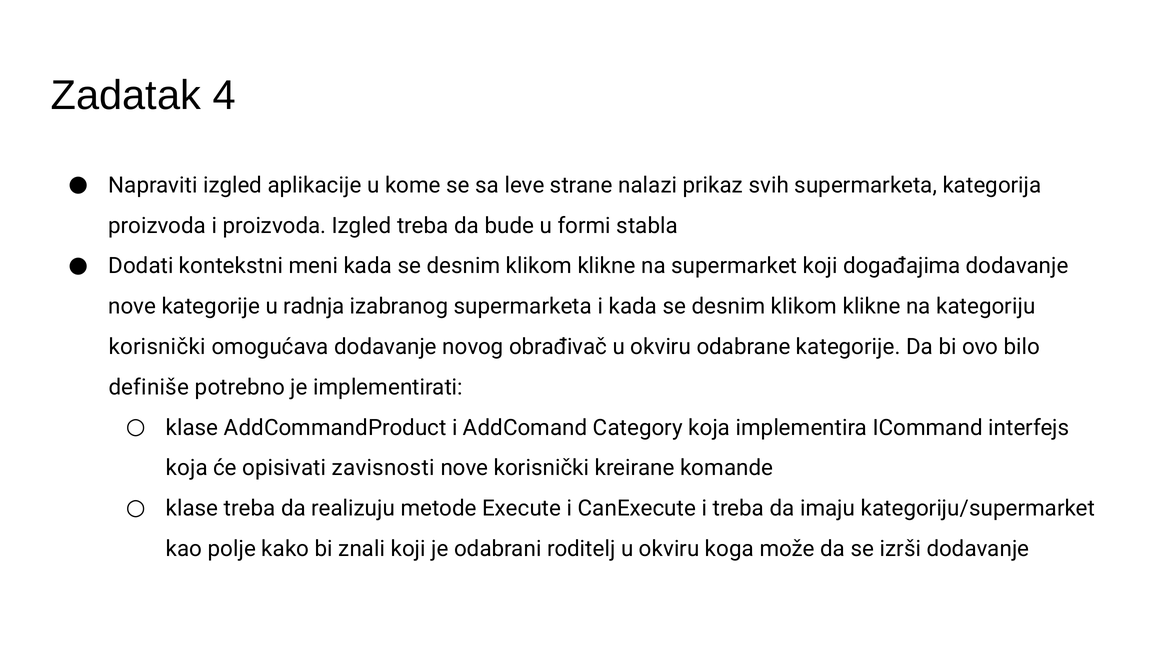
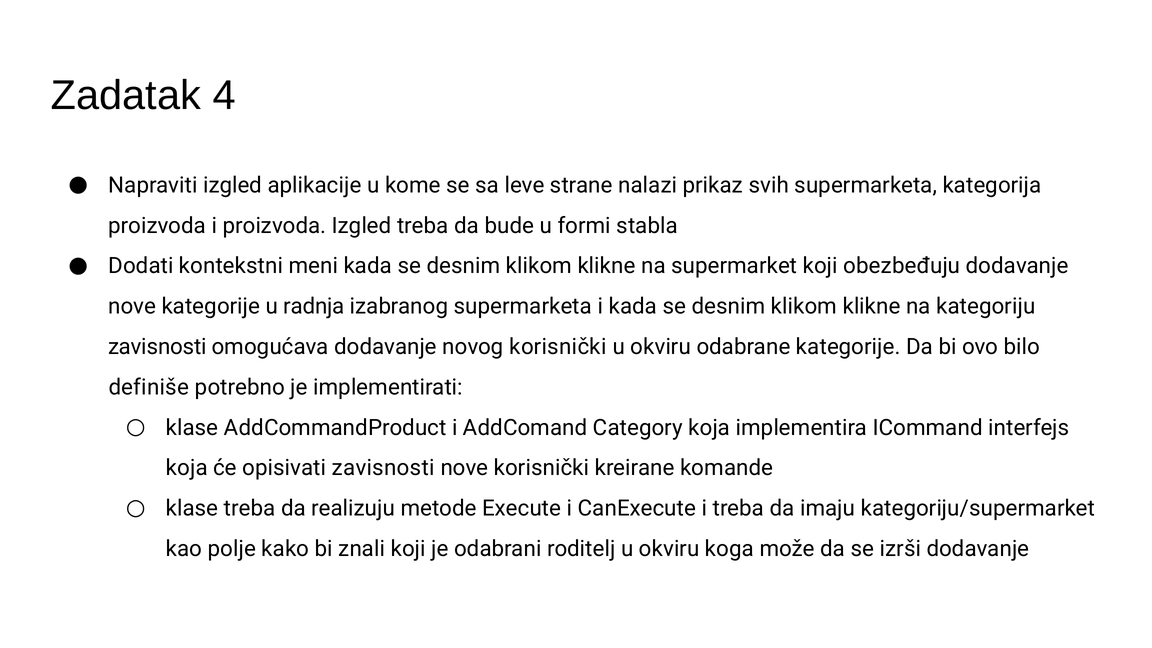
događajima: događajima -> obezbeđuju
korisnički at (157, 347): korisnički -> zavisnosti
novog obrađivač: obrađivač -> korisnički
